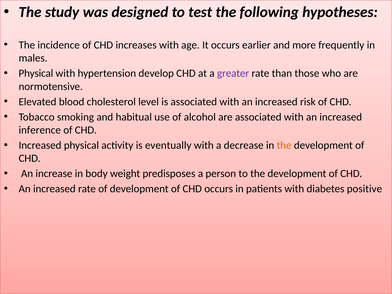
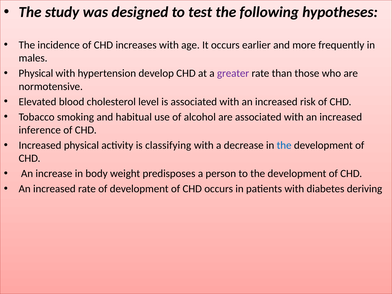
eventually: eventually -> classifying
the at (284, 145) colour: orange -> blue
positive: positive -> deriving
